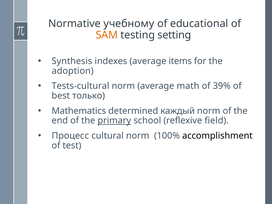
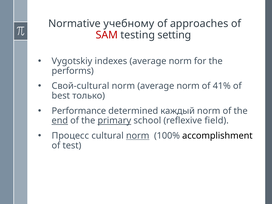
educational: educational -> approaches
SAM colour: orange -> red
Synthesis: Synthesis -> Vygotskiy
indexes average items: items -> norm
adoption: adoption -> performs
Tests-cultural: Tests-cultural -> Свой-cultural
norm average math: math -> norm
39%: 39% -> 41%
Mathematics: Mathematics -> Performance
end underline: none -> present
norm at (138, 136) underline: none -> present
